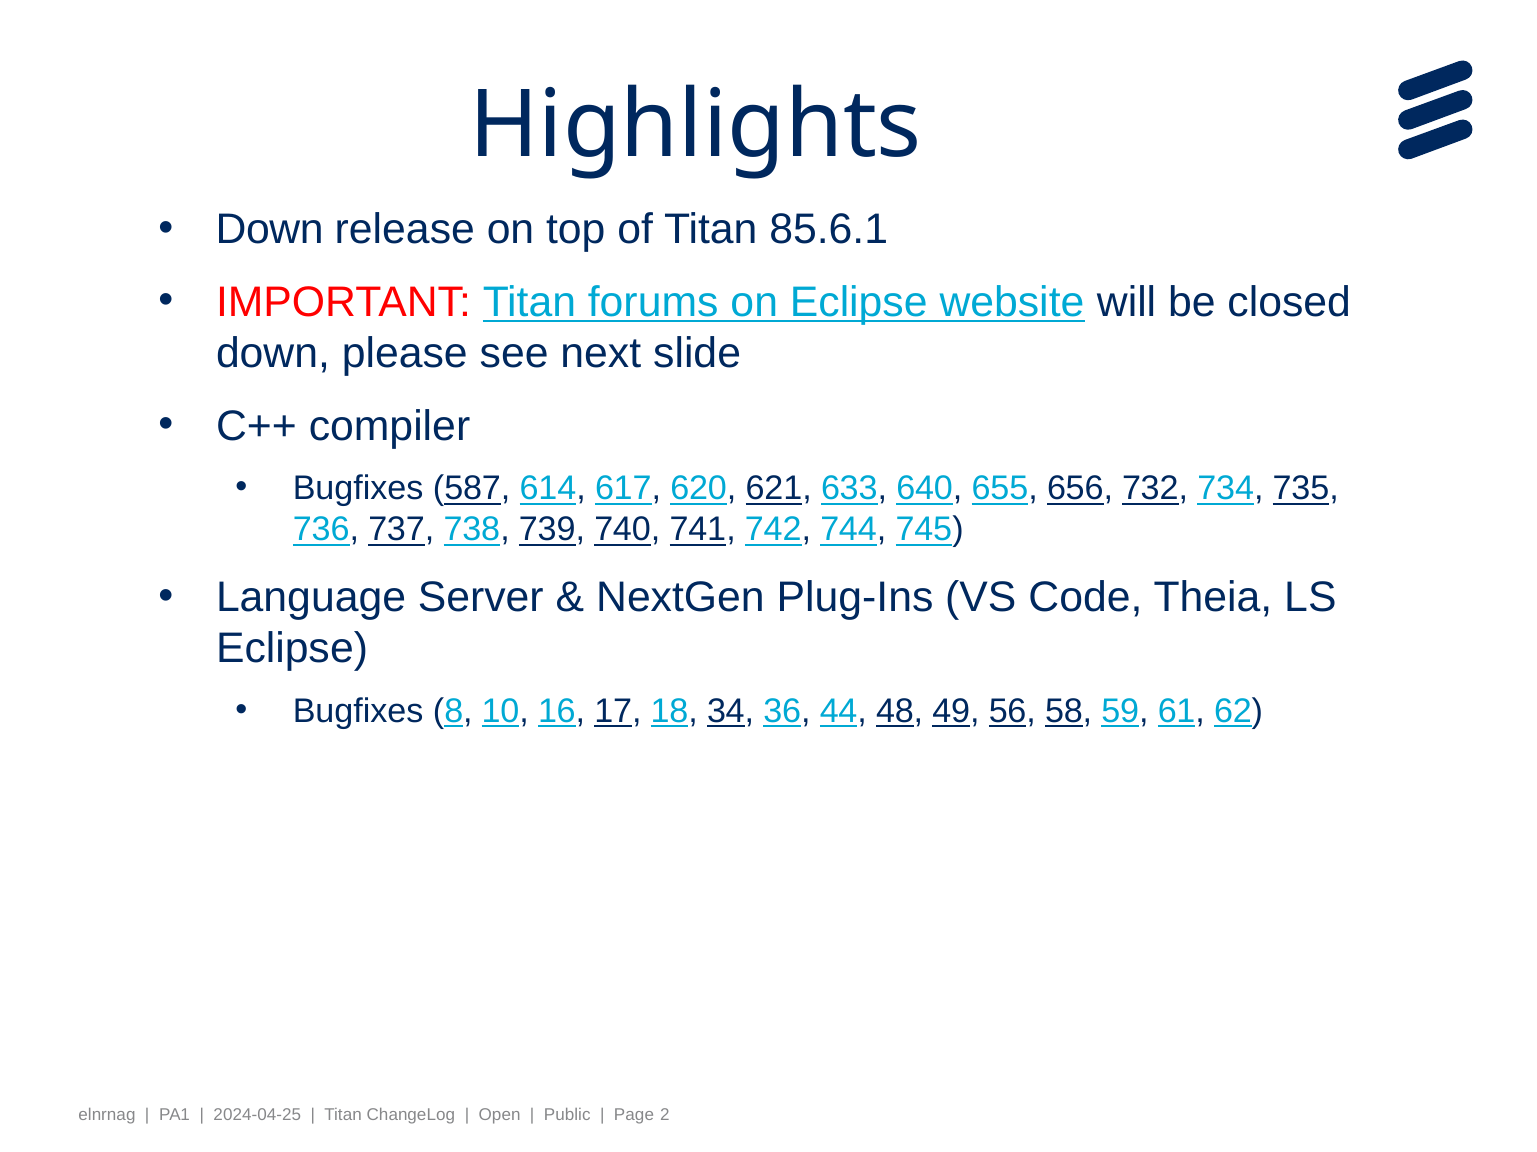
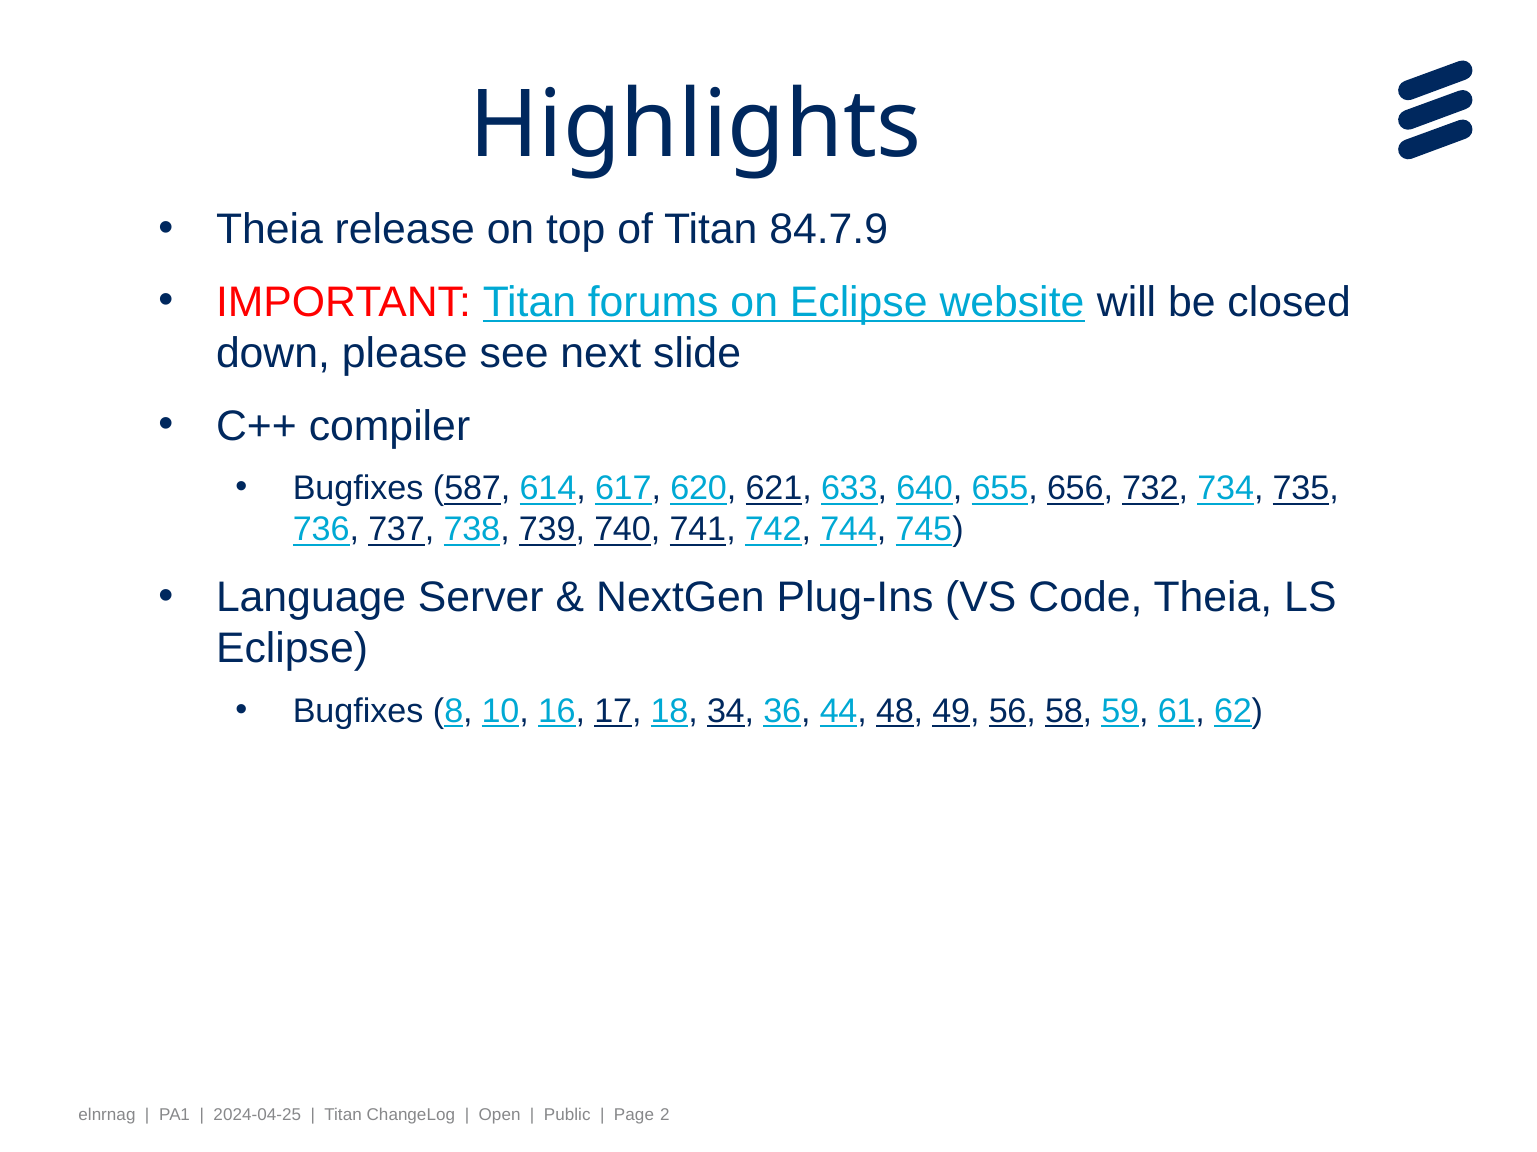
Down at (270, 230): Down -> Theia
85.6.1: 85.6.1 -> 84.7.9
